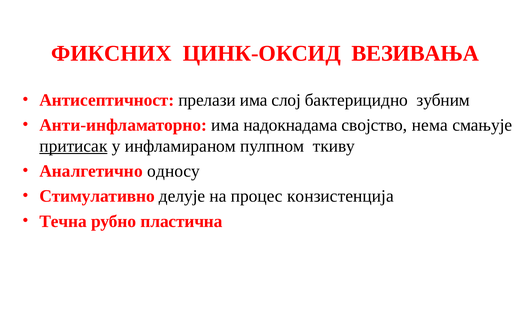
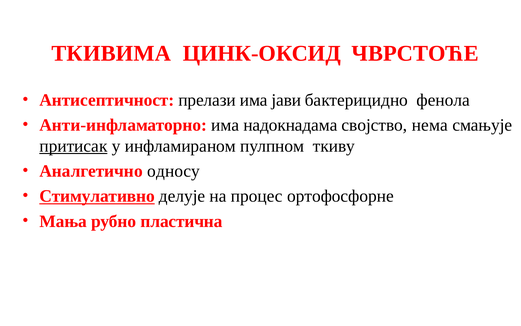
ФИКСНИХ: ФИКСНИХ -> ТКИВИМА
ВЕЗИВАЊА: ВЕЗИВАЊА -> ЧВРСТОЋЕ
слој: слој -> јави
зубним: зубним -> фенола
Стимулативно underline: none -> present
конзистенција: конзистенција -> ортофосфорне
Течна: Течна -> Мања
